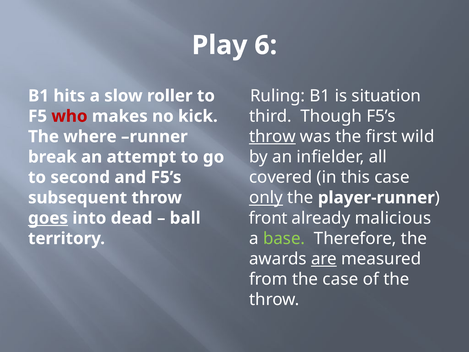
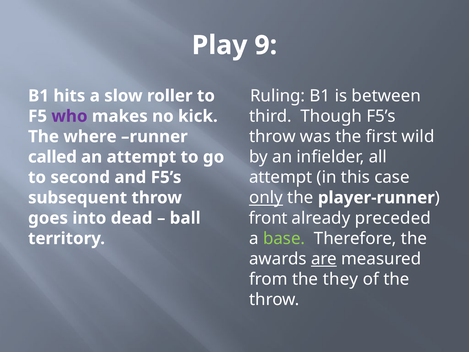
6: 6 -> 9
situation: situation -> between
who colour: red -> purple
throw at (272, 136) underline: present -> none
break: break -> called
covered at (281, 177): covered -> attempt
malicious: malicious -> preceded
goes underline: present -> none
the case: case -> they
